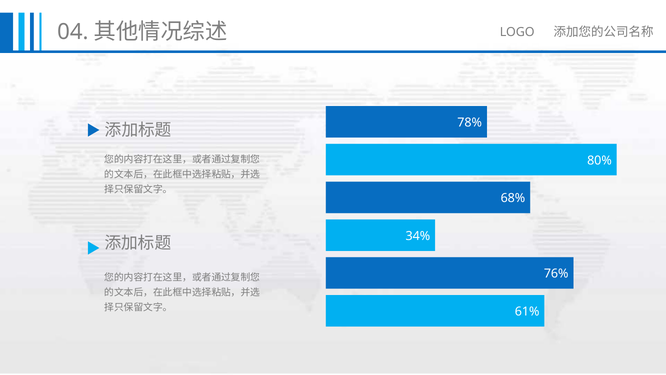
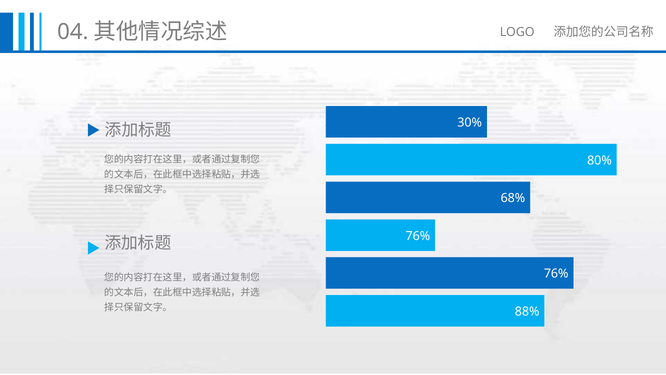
78%: 78% -> 30%
34% at (418, 236): 34% -> 76%
61%: 61% -> 88%
